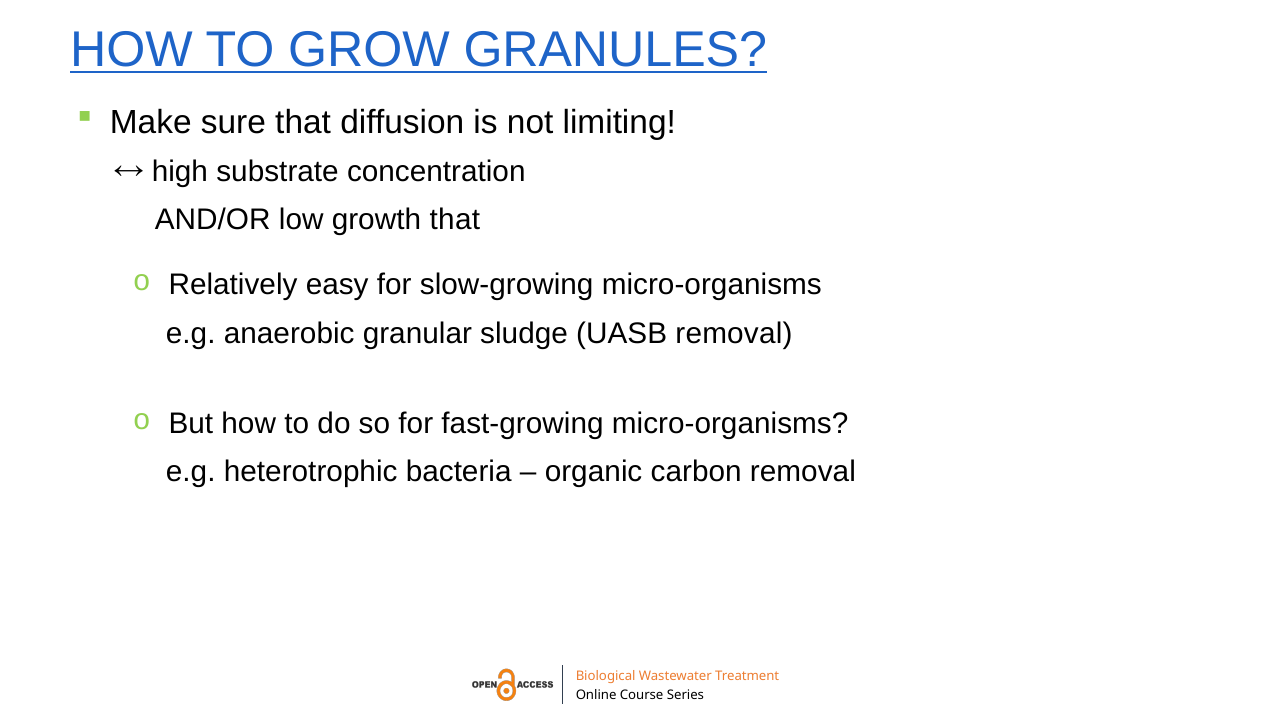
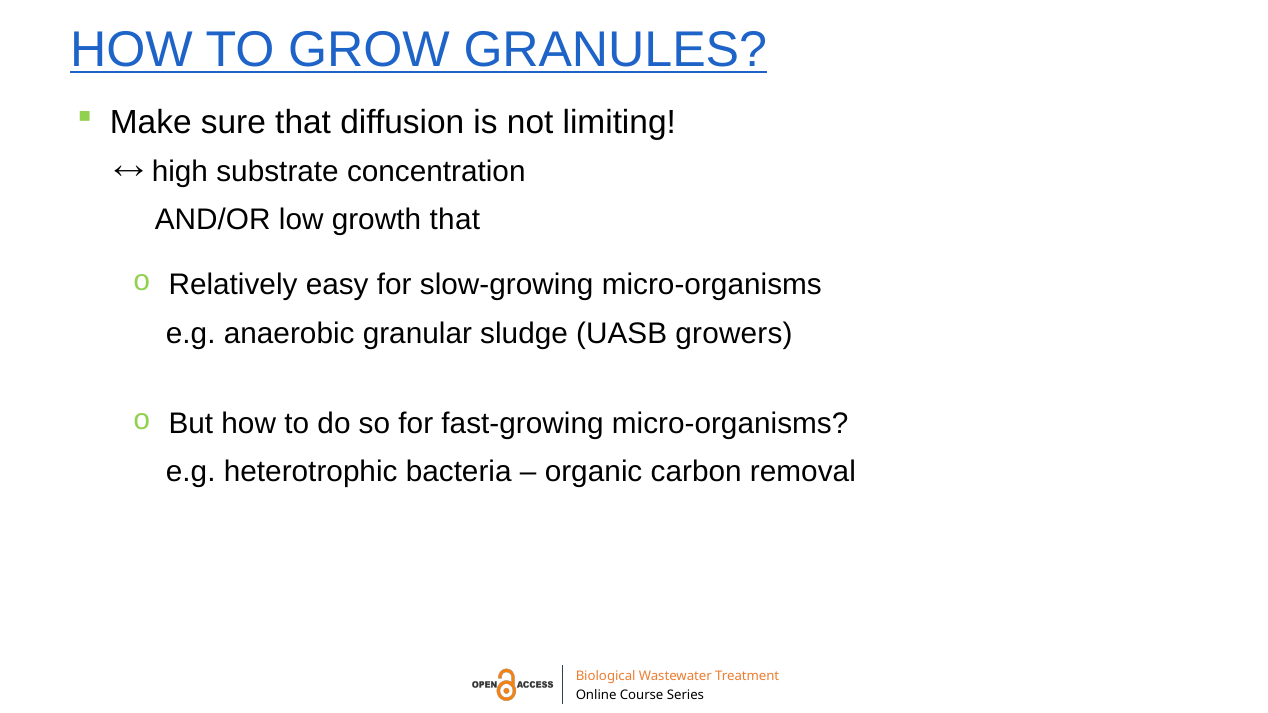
UASB removal: removal -> growers
